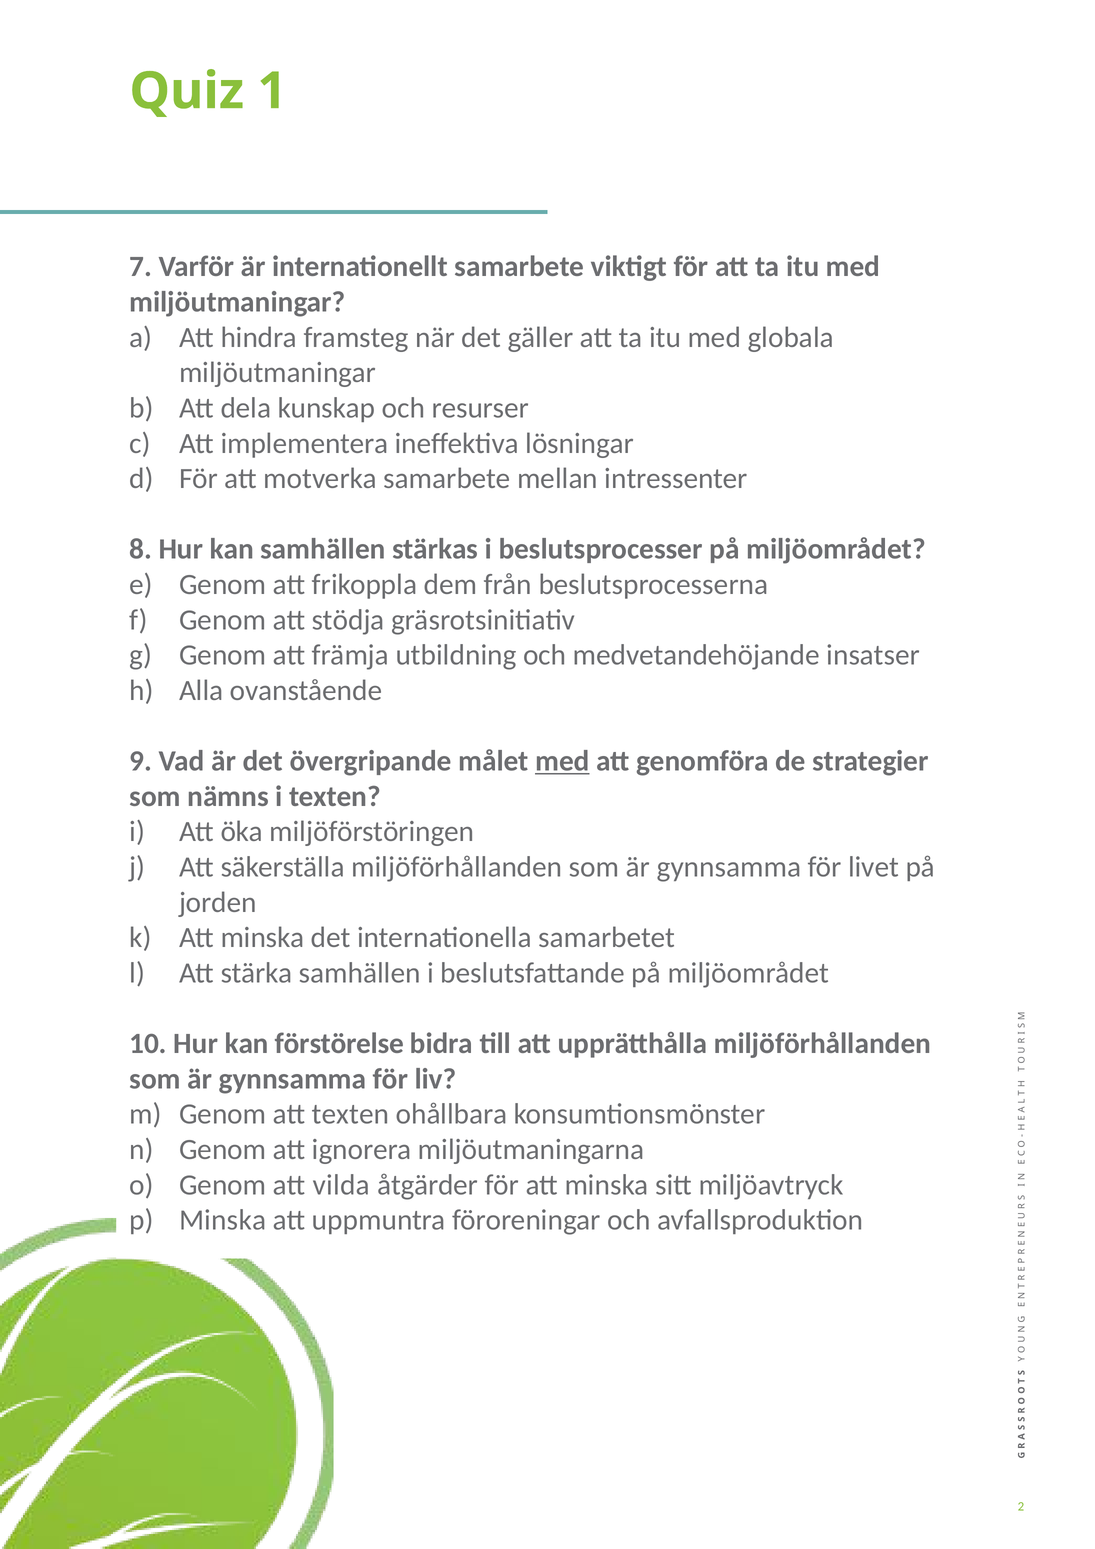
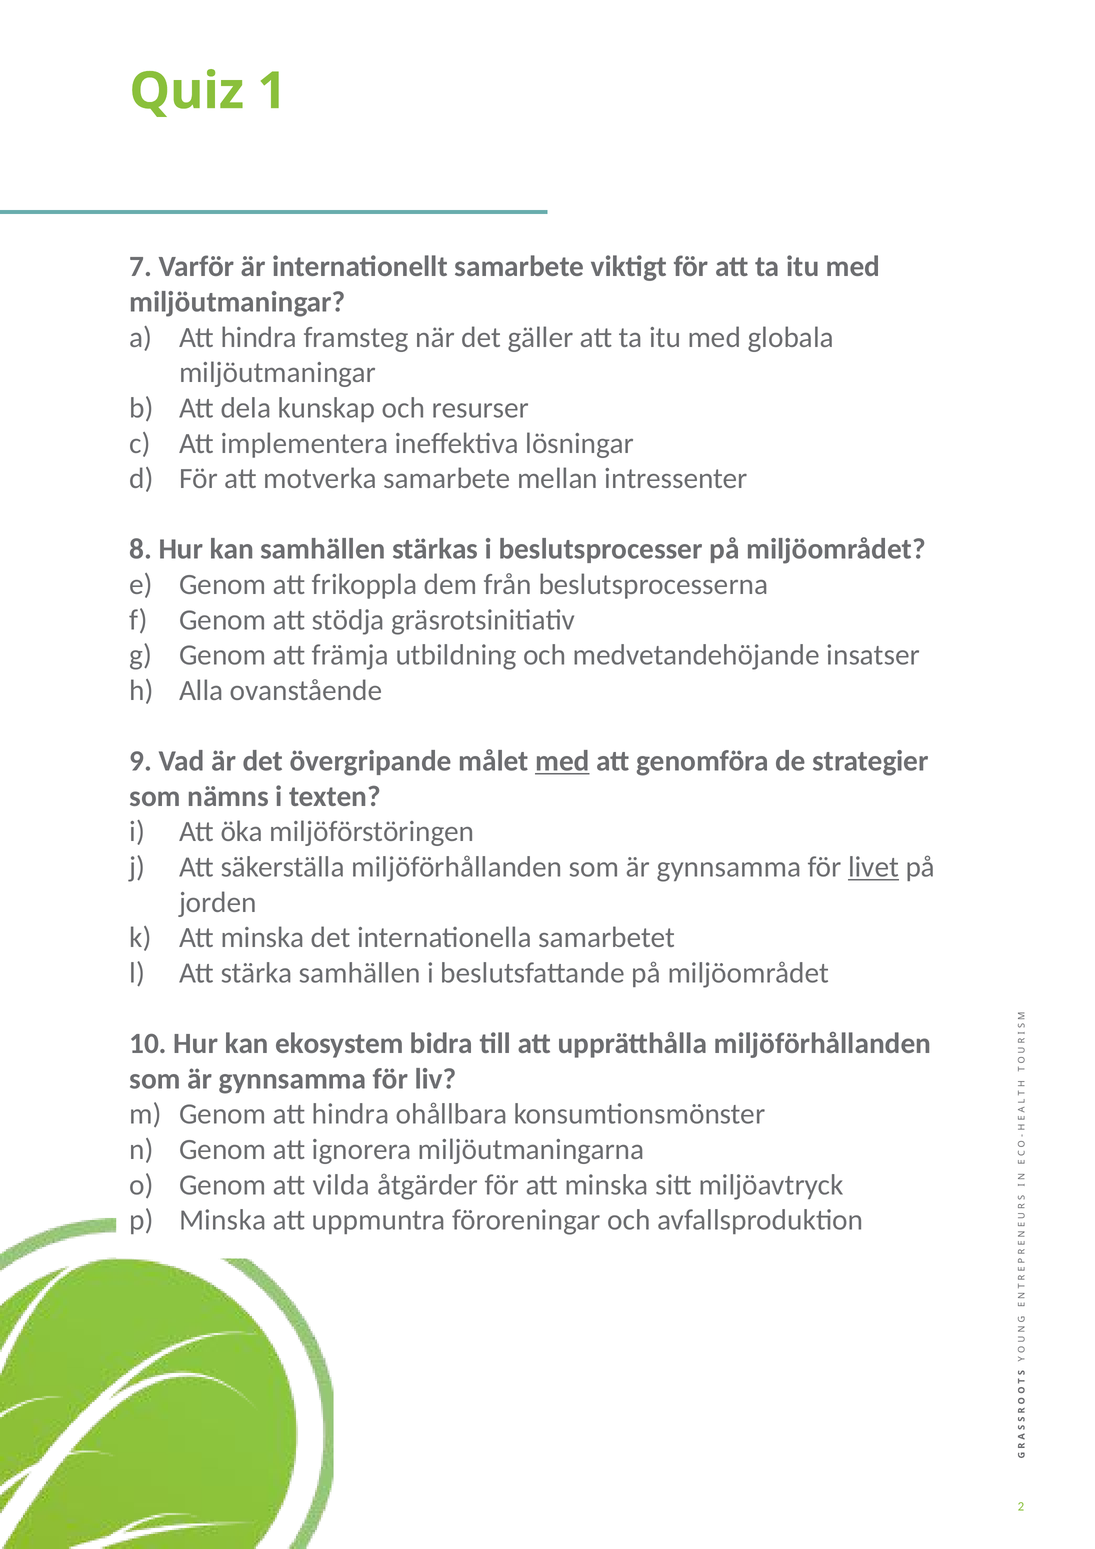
livet underline: none -> present
förstörelse: förstörelse -> ekosystem
Genom att texten: texten -> hindra
